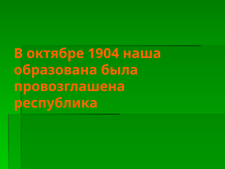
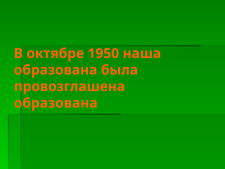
1904: 1904 -> 1950
республика at (56, 103): республика -> образована
